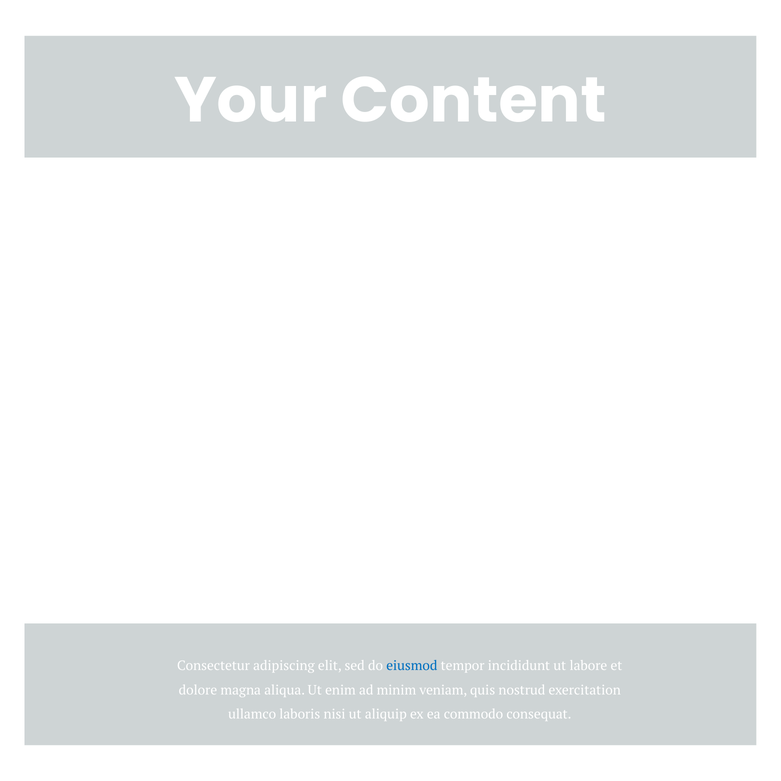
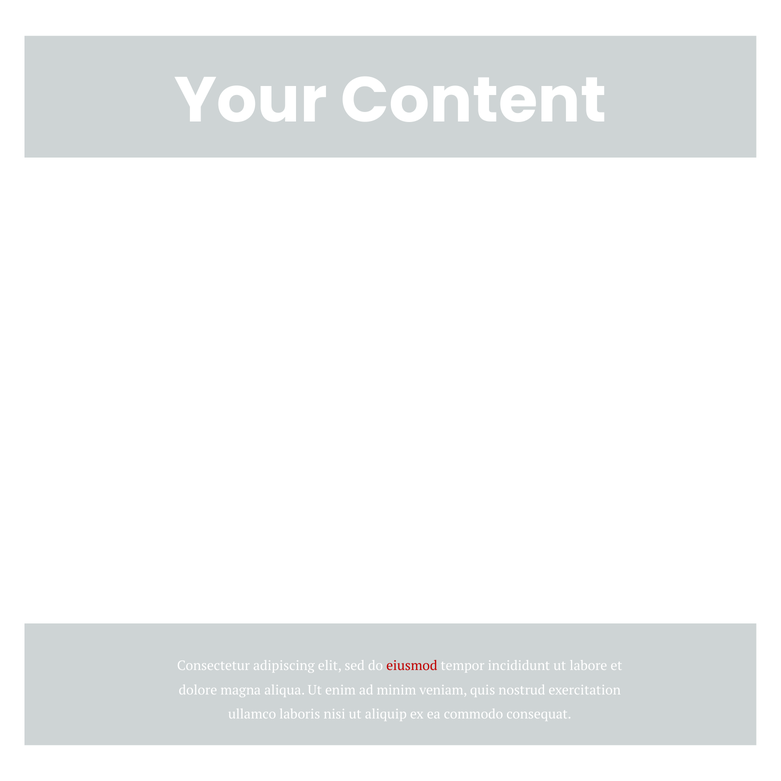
eiusmod colour: blue -> red
